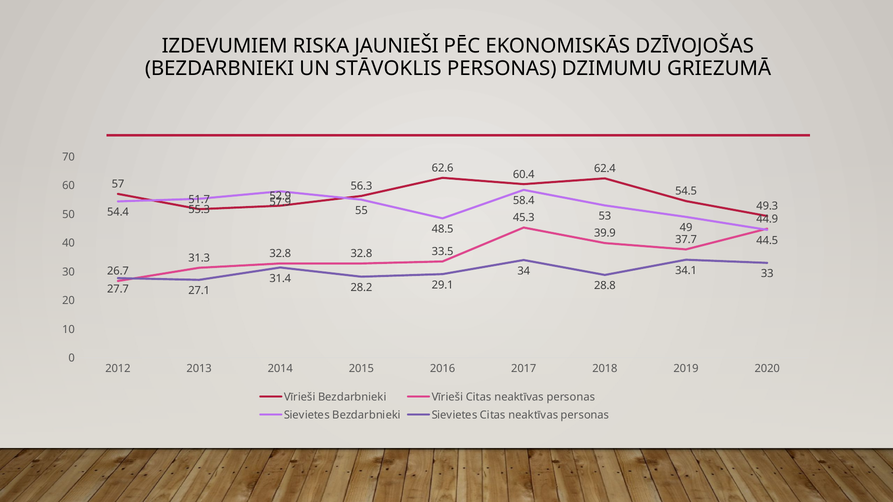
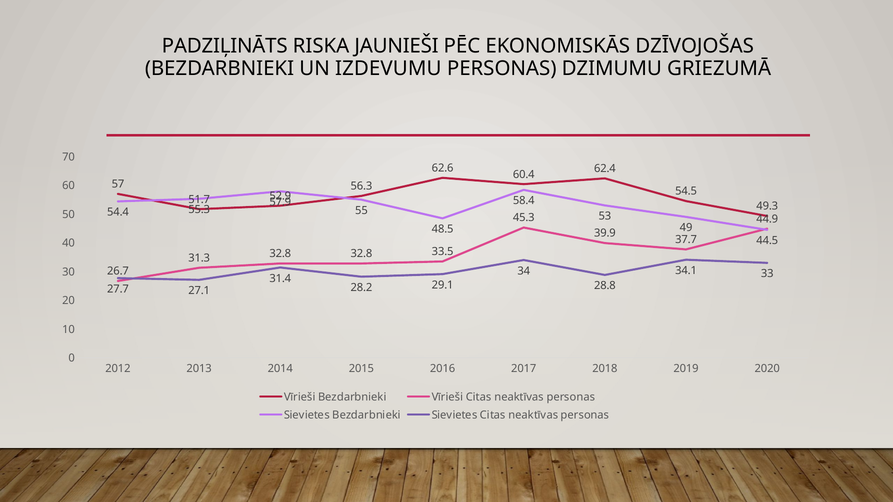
IZDEVUMIEM: IZDEVUMIEM -> PADZIĻINĀTS
STĀVOKLIS: STĀVOKLIS -> IZDEVUMU
